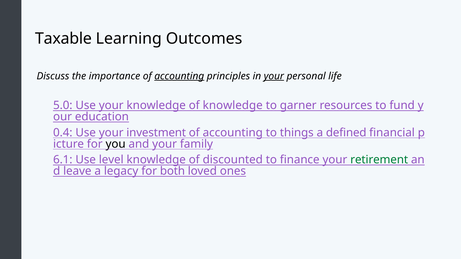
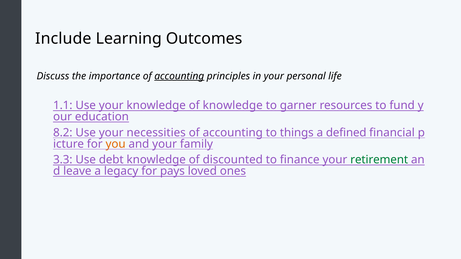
Taxable: Taxable -> Include
your at (274, 76) underline: present -> none
5.0: 5.0 -> 1.1
0.4: 0.4 -> 8.2
investment: investment -> necessities
you colour: black -> orange
6.1: 6.1 -> 3.3
level: level -> debt
both: both -> pays
